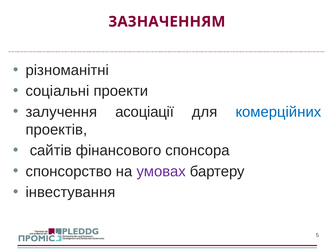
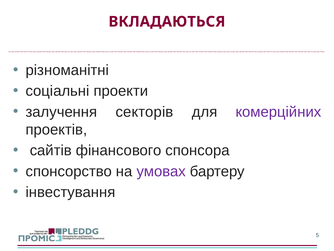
ЗАЗНАЧЕННЯМ: ЗАЗНАЧЕННЯМ -> ВКЛАДАЮТЬСЯ
асоціації: асоціації -> секторів
комерційних colour: blue -> purple
